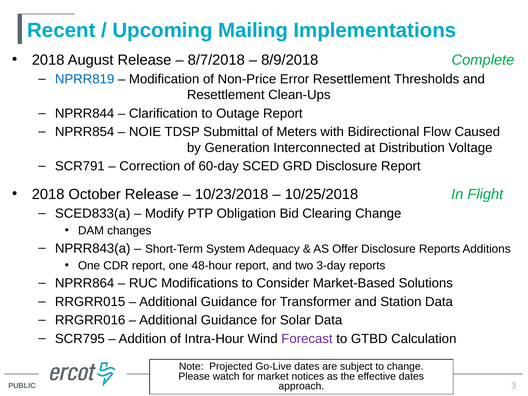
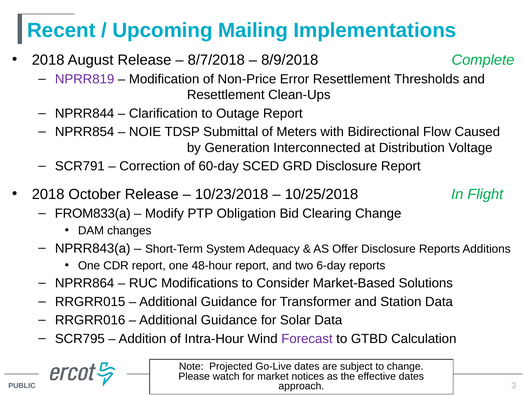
NPRR819 colour: blue -> purple
SCED833(a: SCED833(a -> FROM833(a
3-day: 3-day -> 6-day
